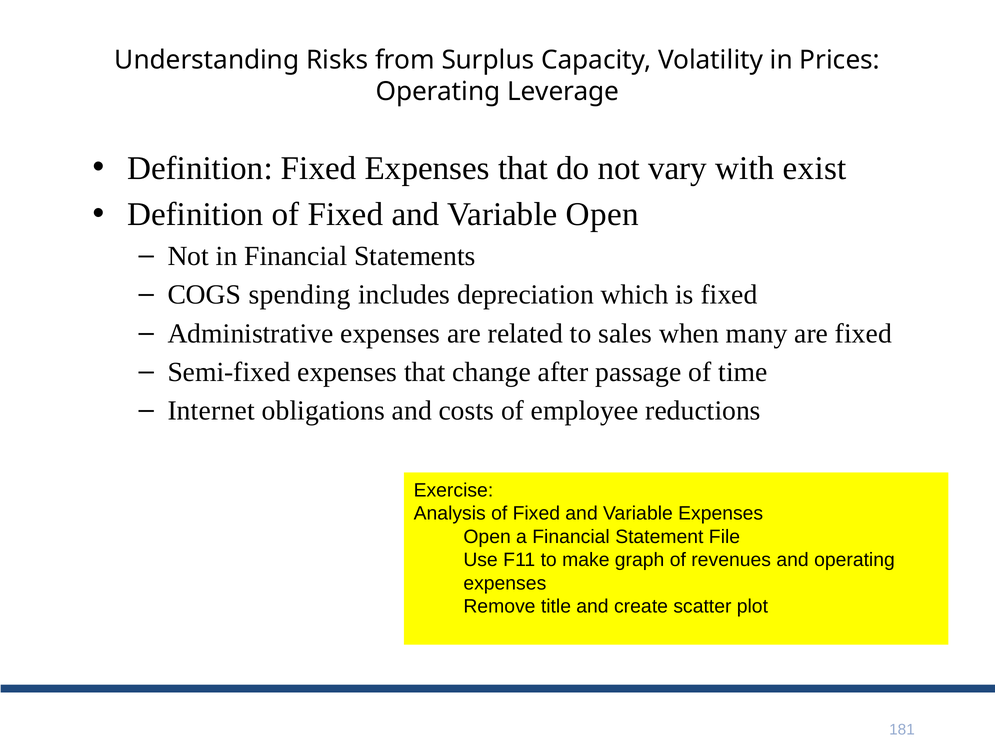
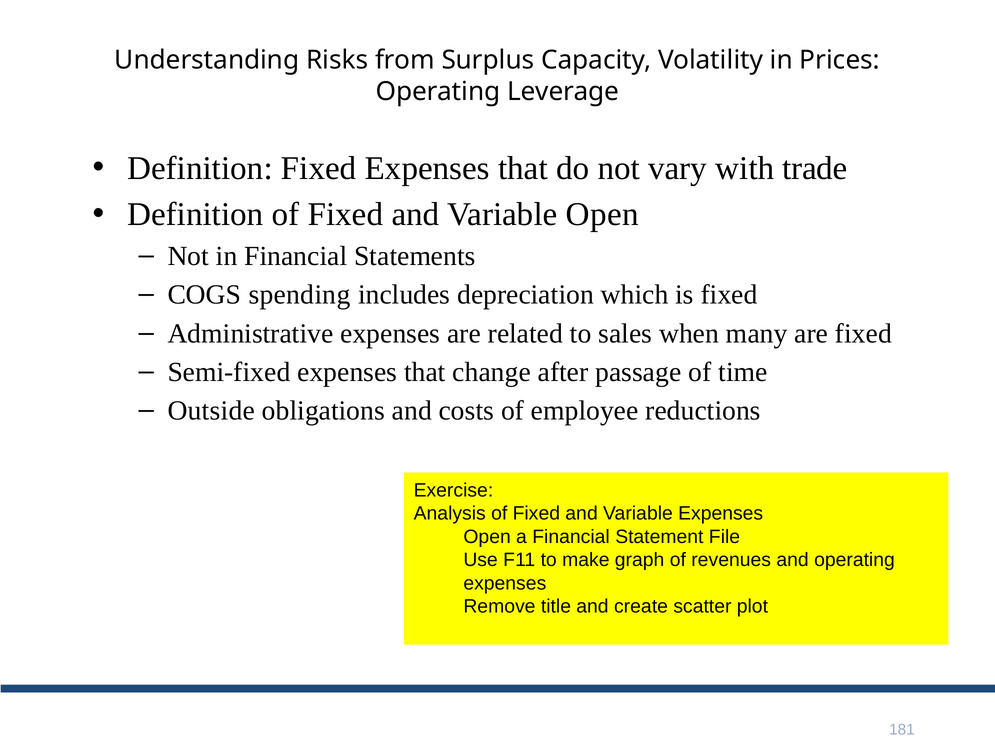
exist: exist -> trade
Internet: Internet -> Outside
